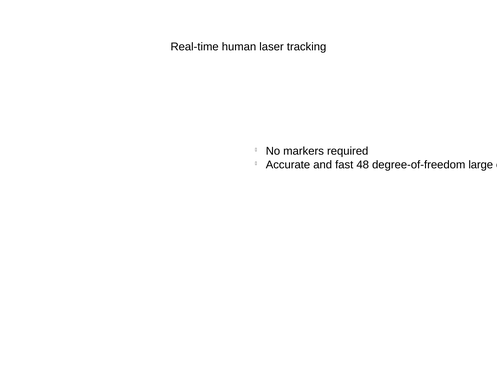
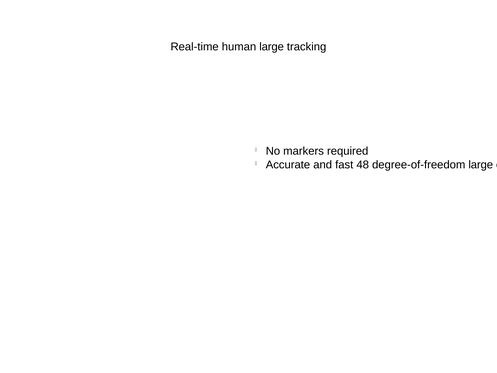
human laser: laser -> large
